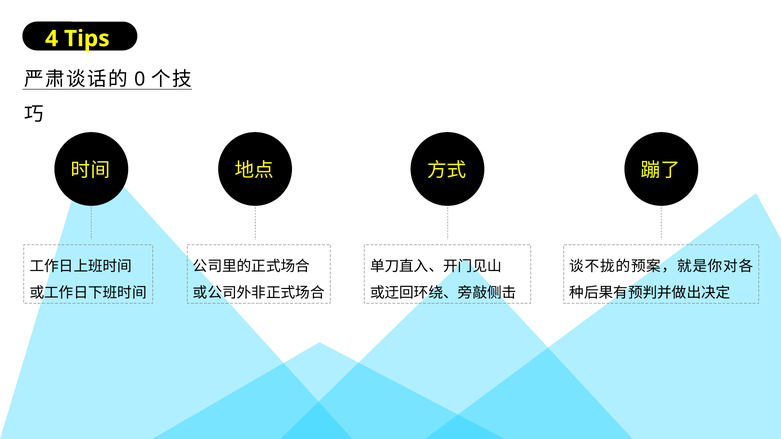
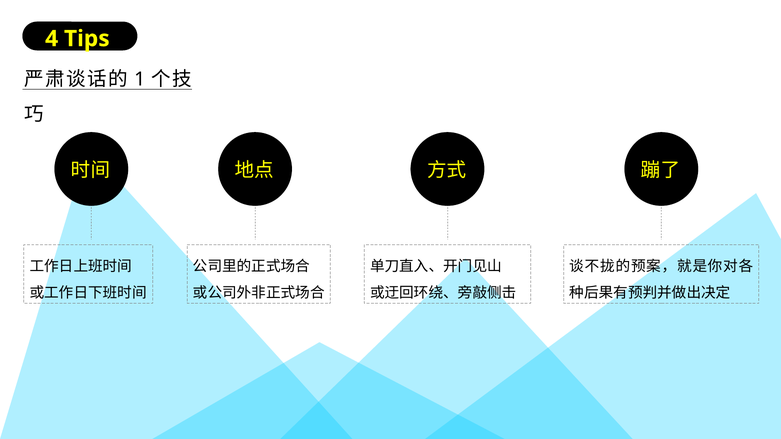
0: 0 -> 1
